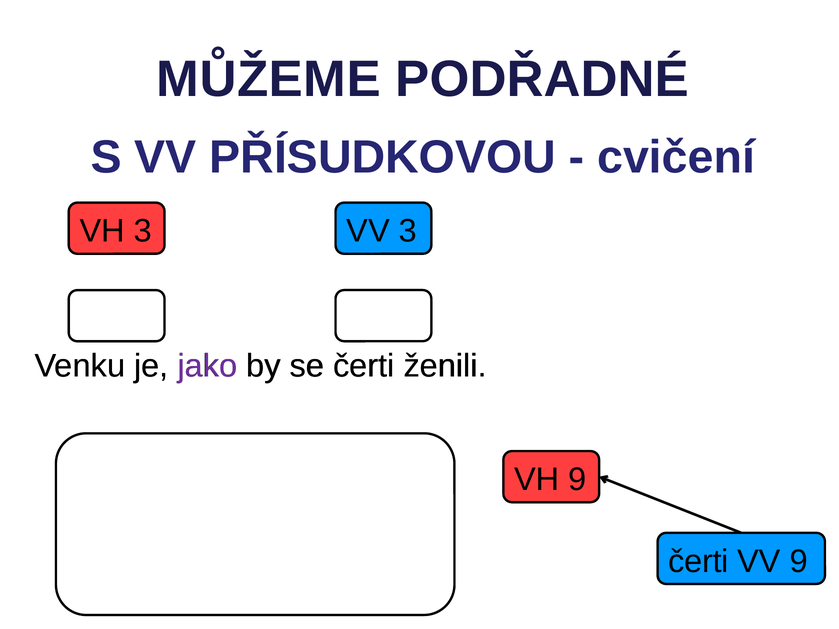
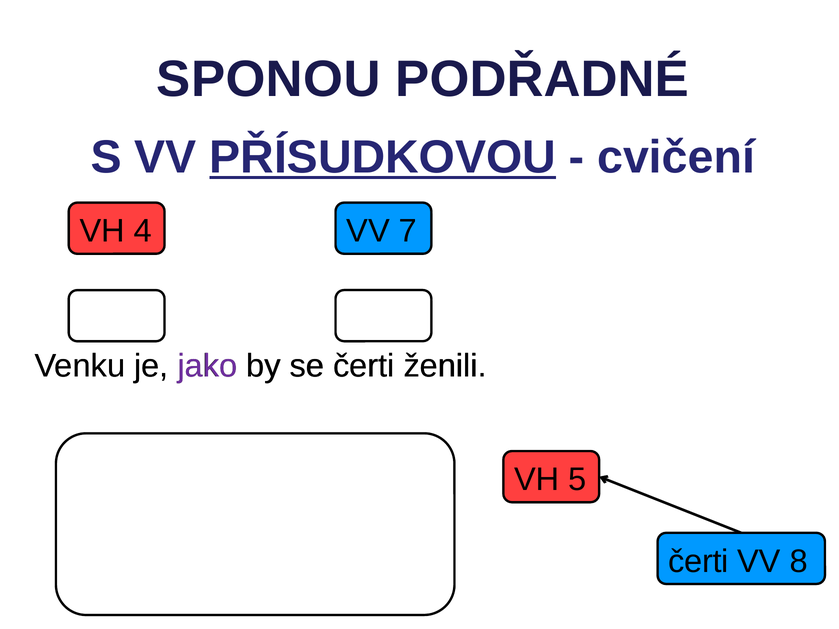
MŮŽEME: MŮŽEME -> SPONOU
PŘÍSUDKOVOU underline: none -> present
VH 3: 3 -> 4
VV 3: 3 -> 7
VH 9: 9 -> 5
VV 9: 9 -> 8
